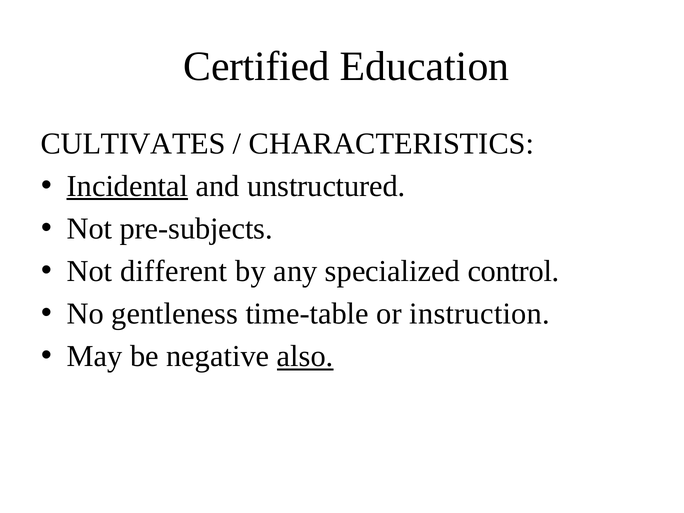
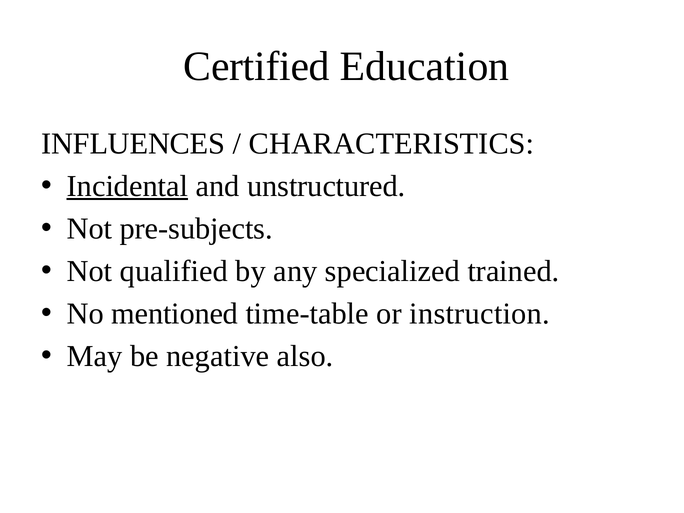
CULTIVATES: CULTIVATES -> INFLUENCES
different: different -> qualified
control: control -> trained
gentleness: gentleness -> mentioned
also underline: present -> none
